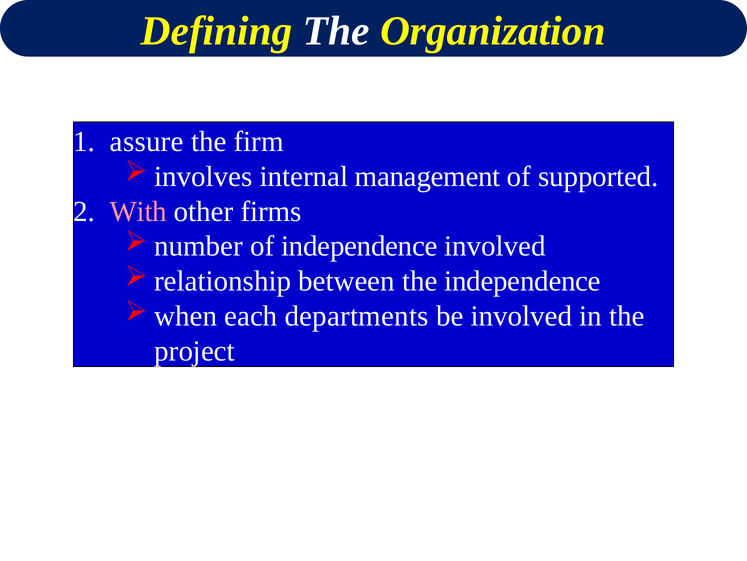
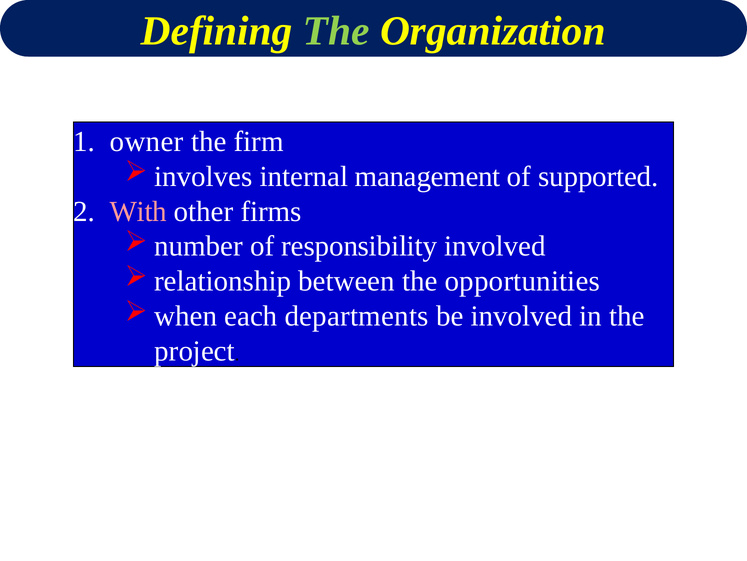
The at (336, 31) colour: white -> light green
assure: assure -> owner
of independence: independence -> responsibility
the independence: independence -> opportunities
